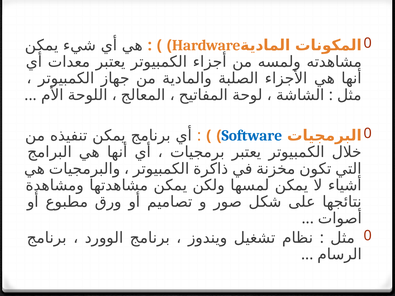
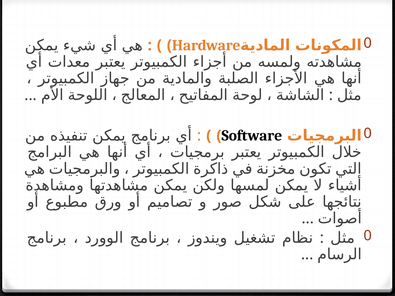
Software colour: blue -> black
